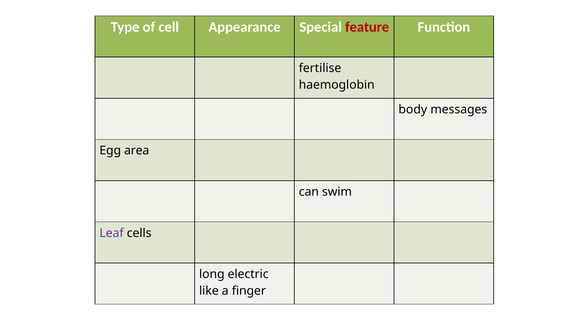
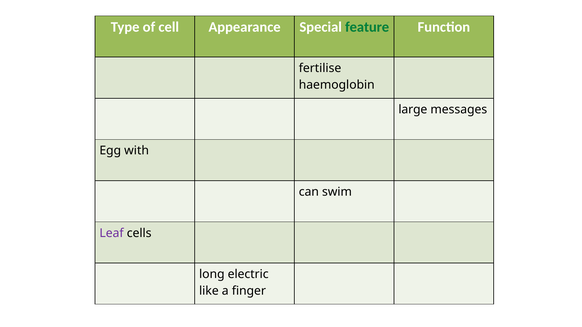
feature colour: red -> green
body: body -> large
area: area -> with
